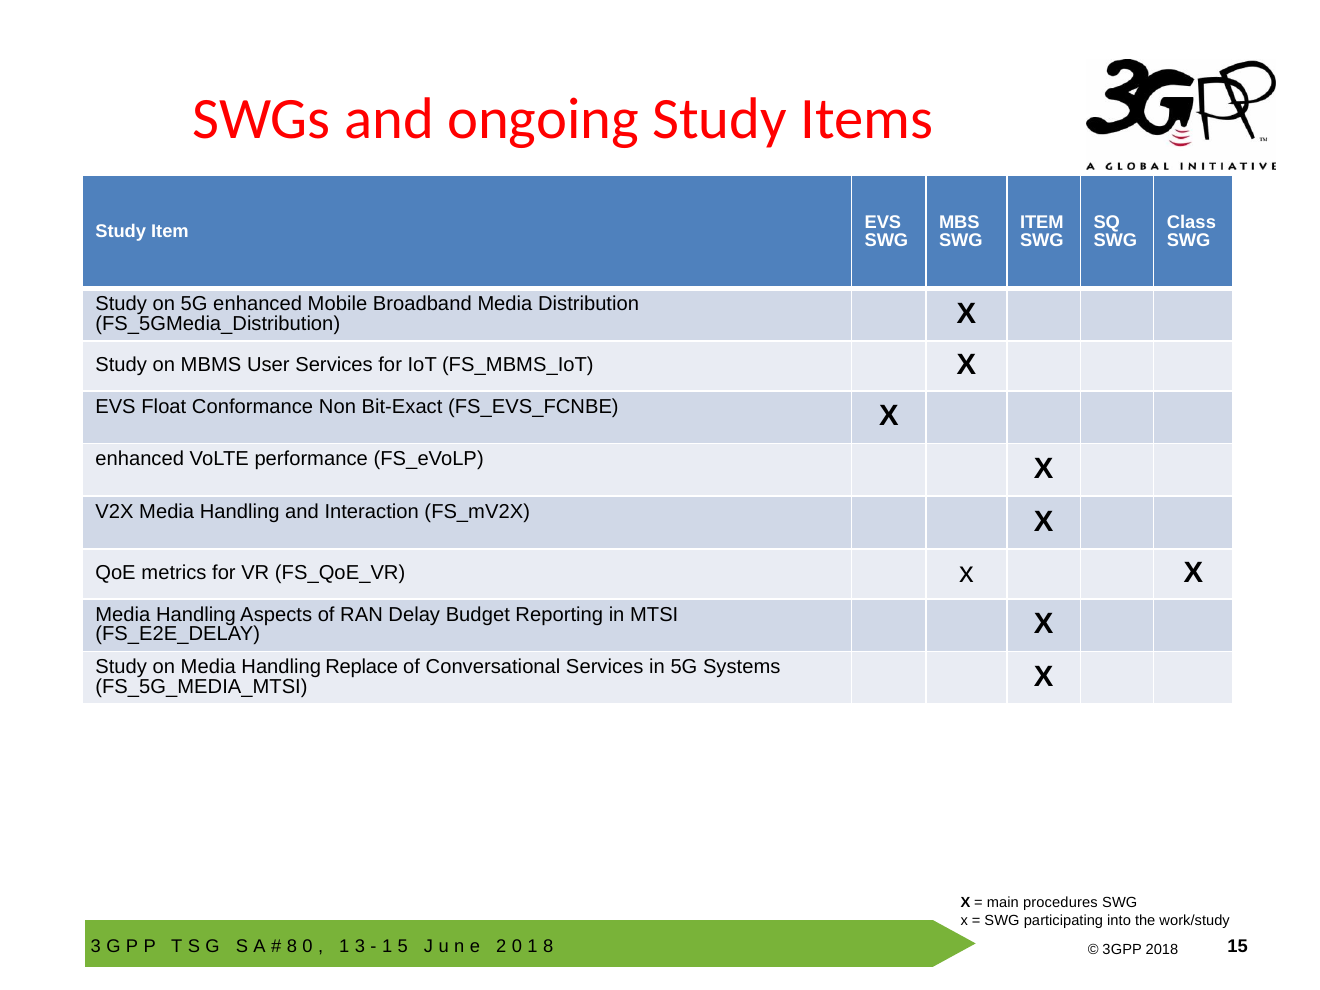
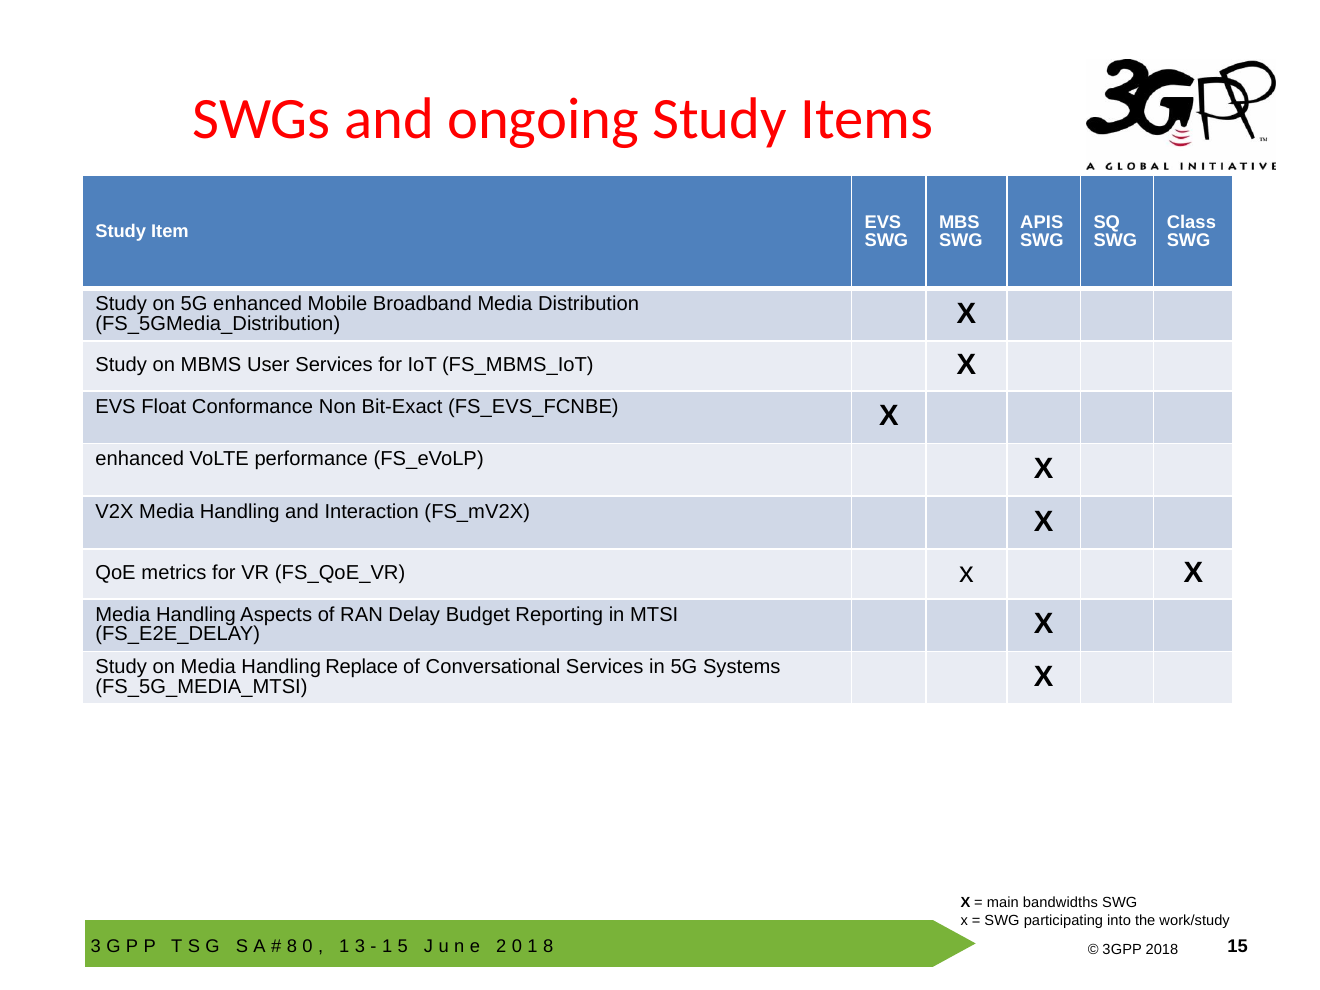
ITEM at (1042, 222): ITEM -> APIS
procedures: procedures -> bandwidths
